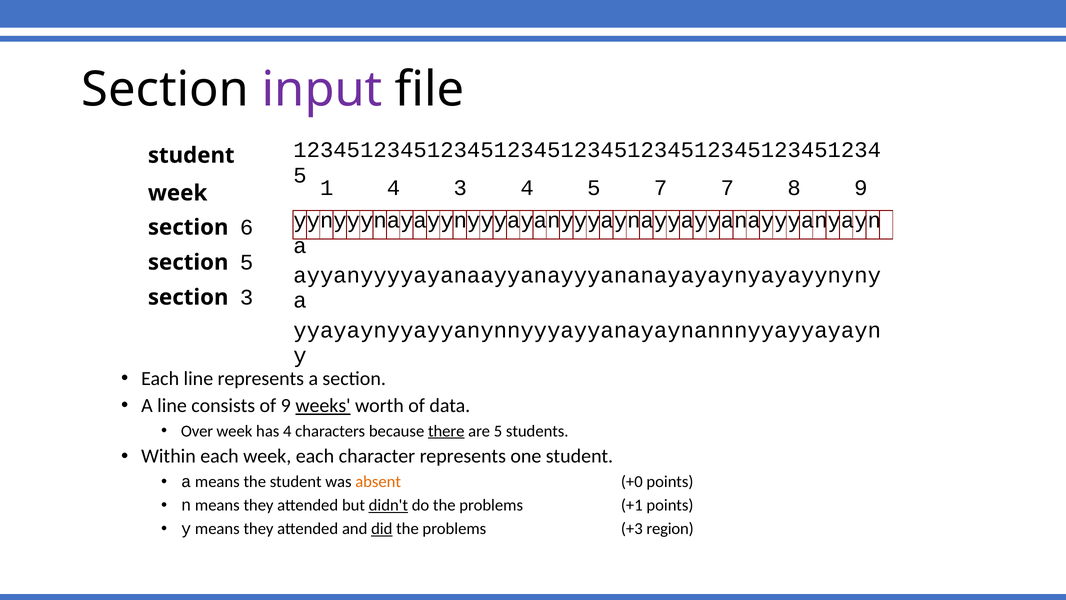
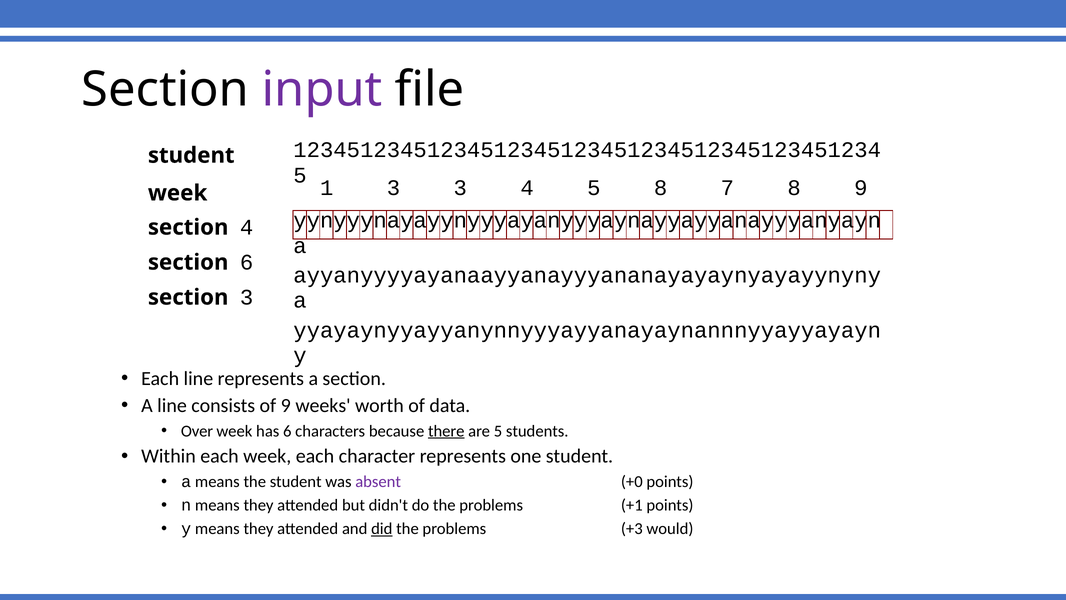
1 4: 4 -> 3
5 7: 7 -> 8
section 6: 6 -> 4
section 5: 5 -> 6
weeks underline: present -> none
has 4: 4 -> 6
absent colour: orange -> purple
didn't underline: present -> none
region: region -> would
